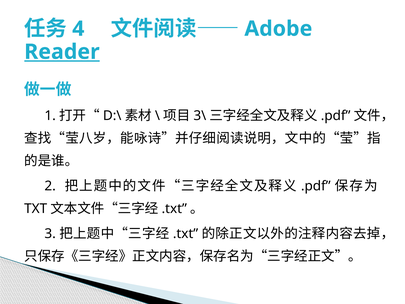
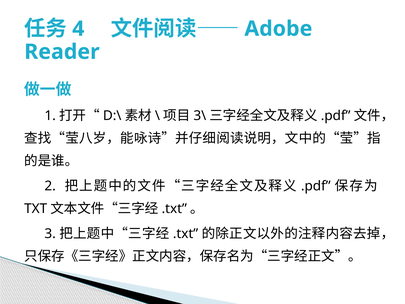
Reader underline: present -> none
